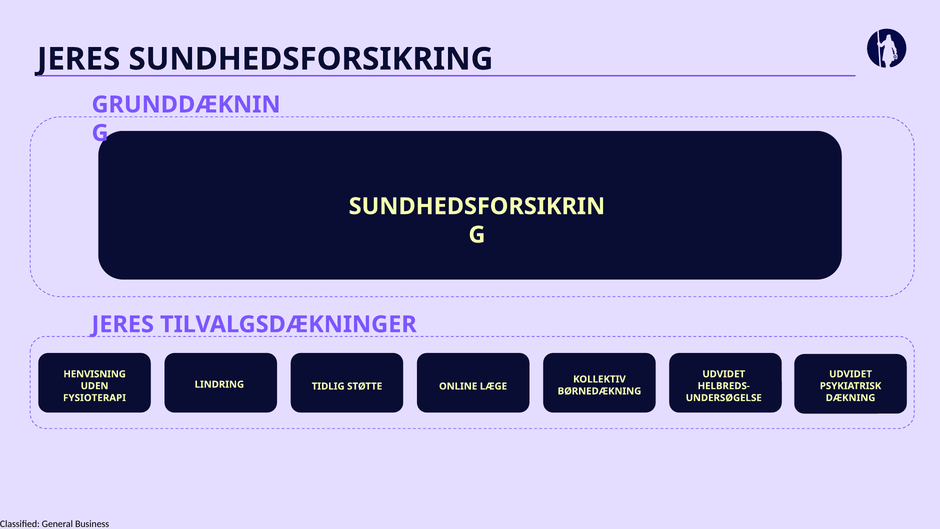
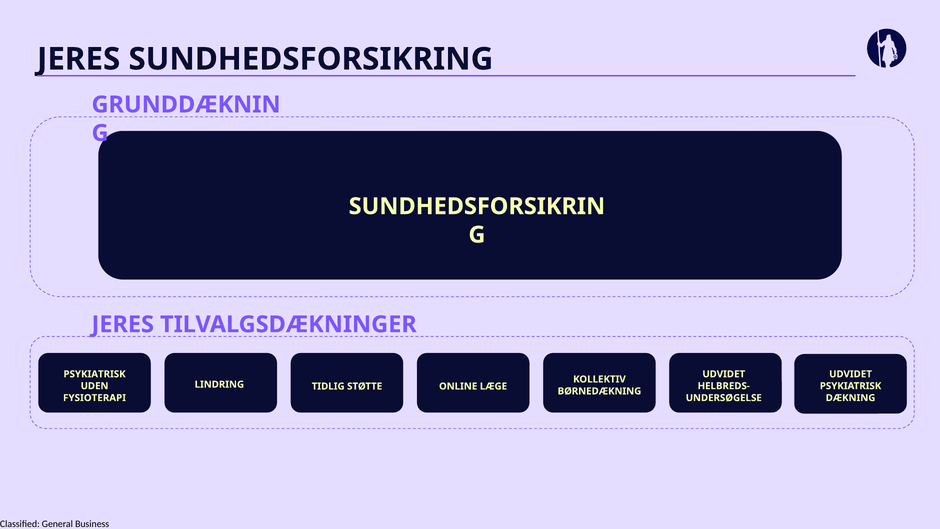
HENVISNING at (95, 374): HENVISNING -> PSYKIATRISK
